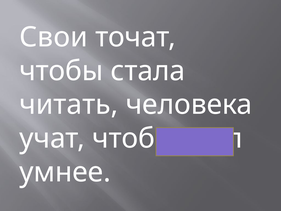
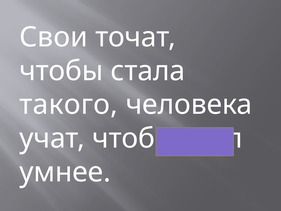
читать: читать -> такого
